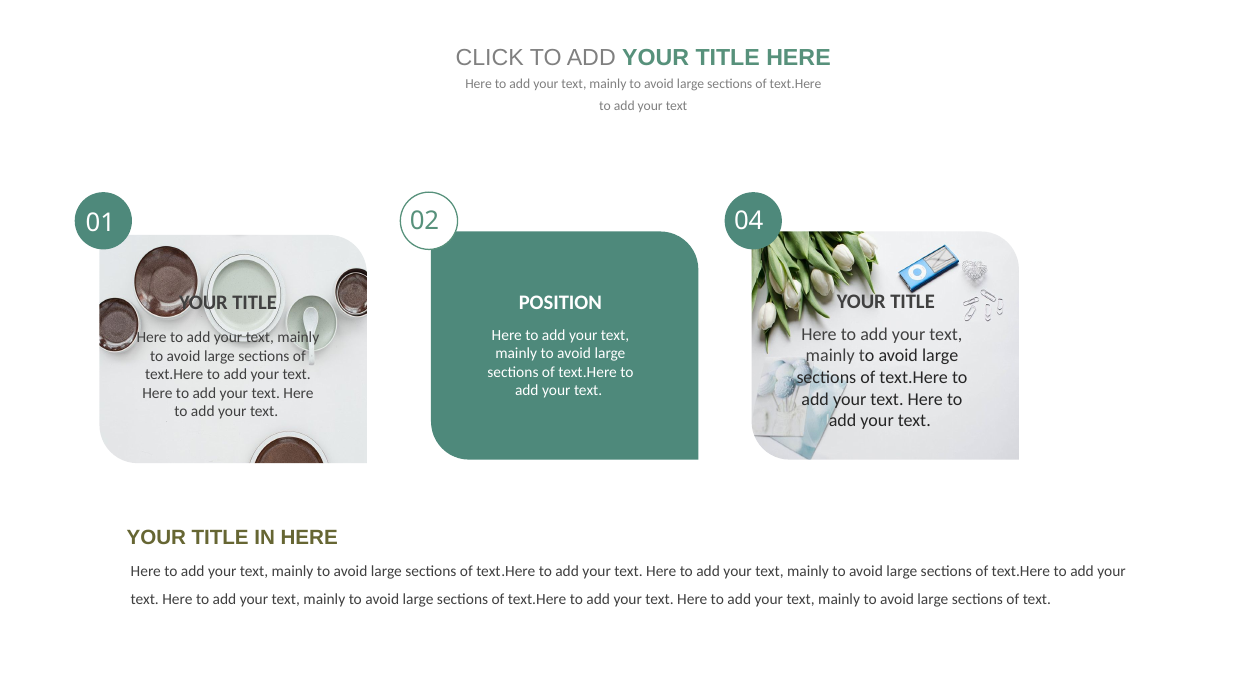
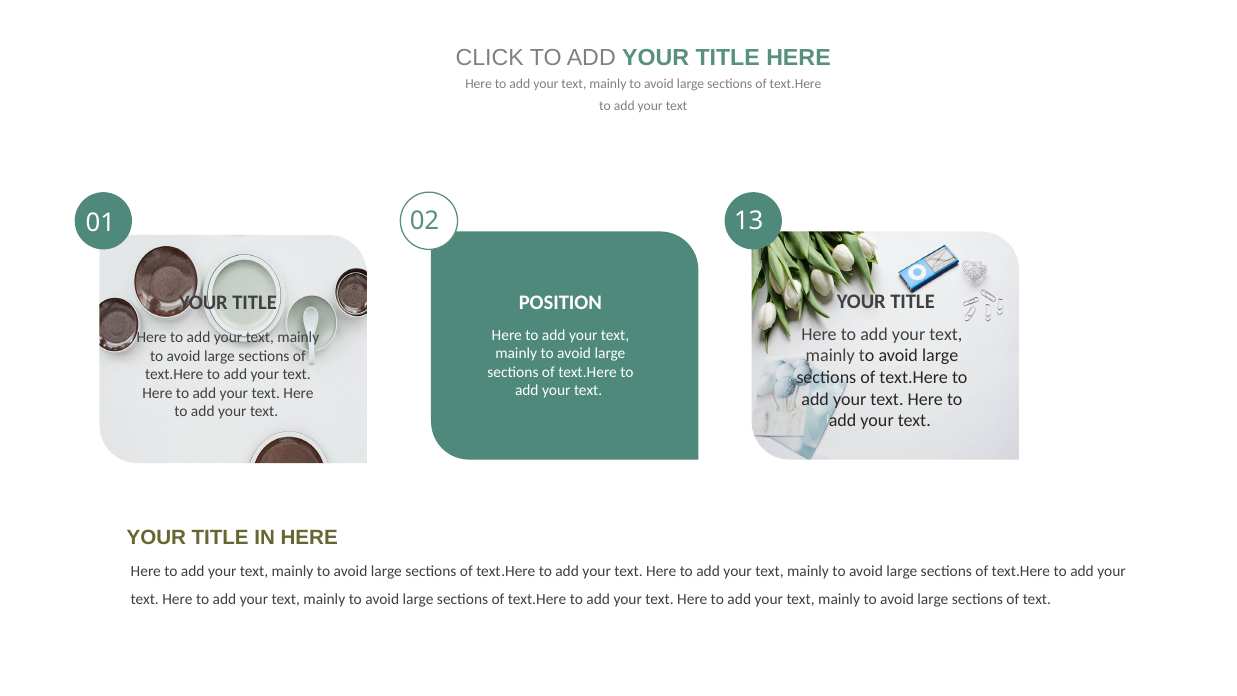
04: 04 -> 13
